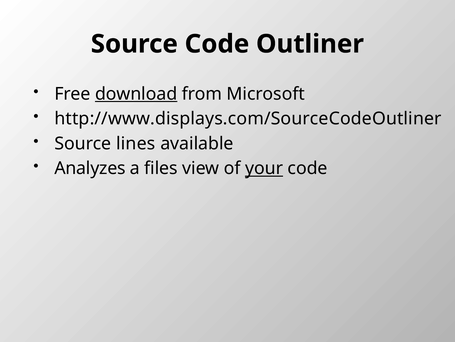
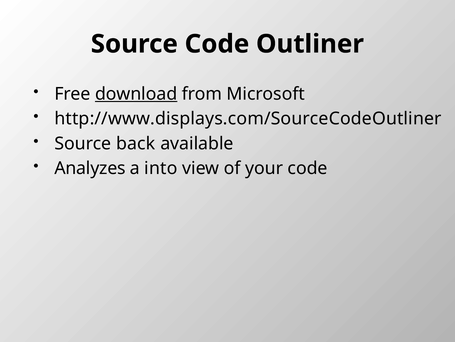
lines: lines -> back
files: files -> into
your underline: present -> none
